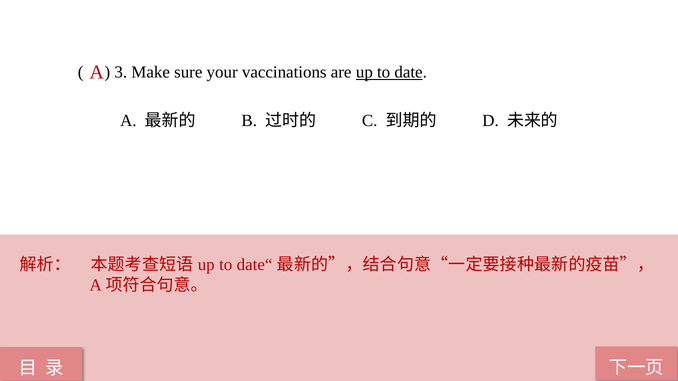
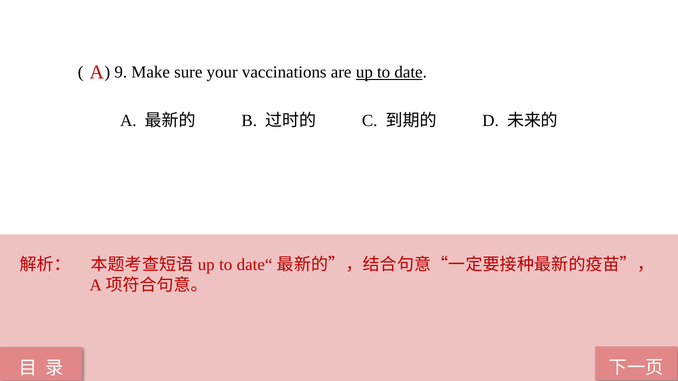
3: 3 -> 9
